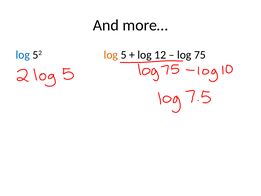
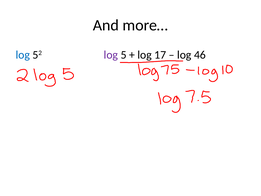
log at (111, 55) colour: orange -> purple
12: 12 -> 17
75: 75 -> 46
